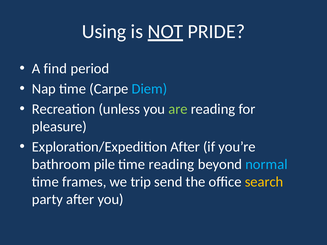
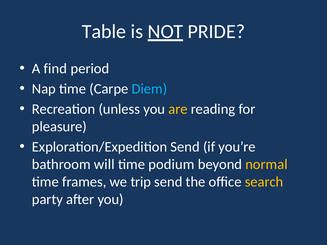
Using: Using -> Table
are colour: light green -> yellow
Exploration/Expedition After: After -> Send
pile: pile -> will
time reading: reading -> podium
normal colour: light blue -> yellow
